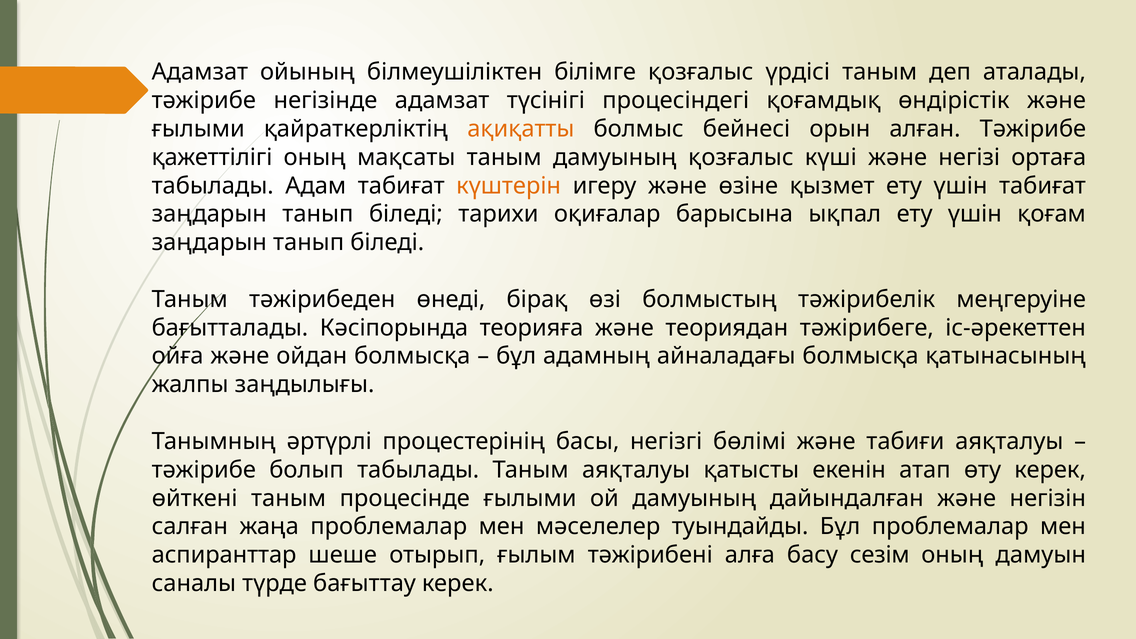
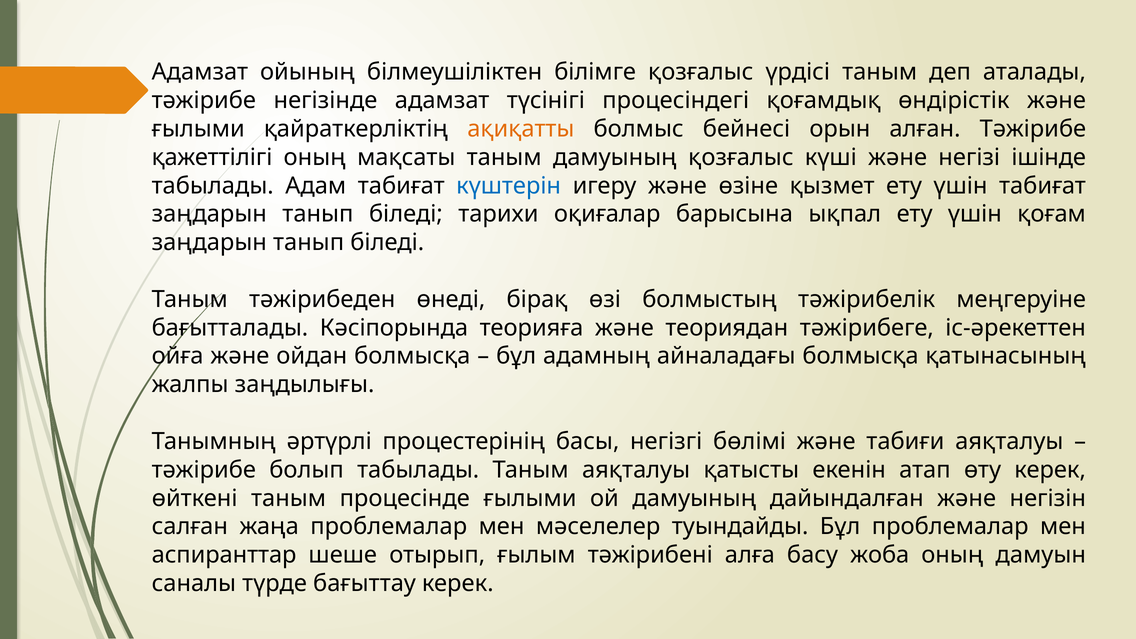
ортаға: ортаға -> ішінде
күштерін colour: orange -> blue
сезім: сезім -> жоба
